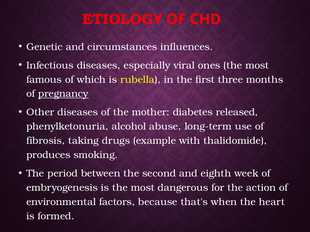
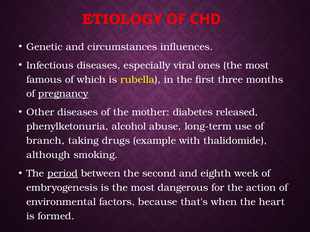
fibrosis: fibrosis -> branch
produces: produces -> although
period underline: none -> present
